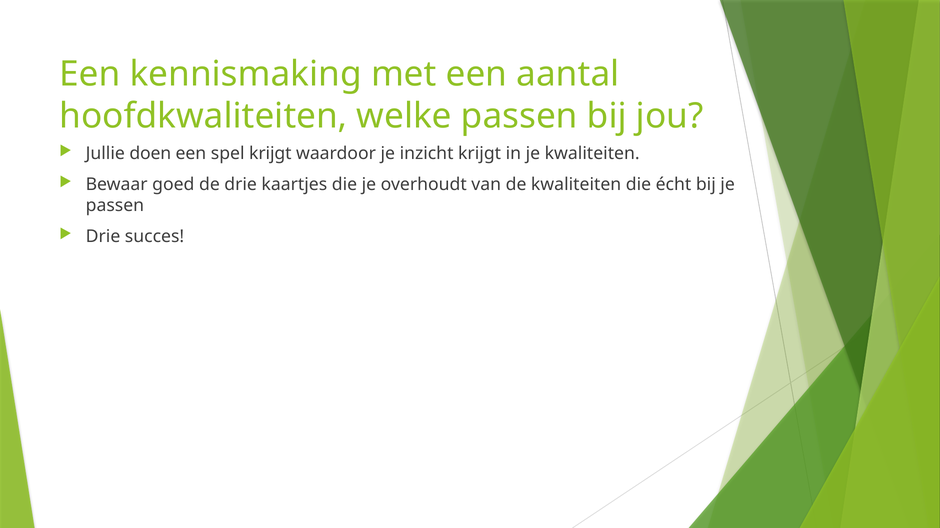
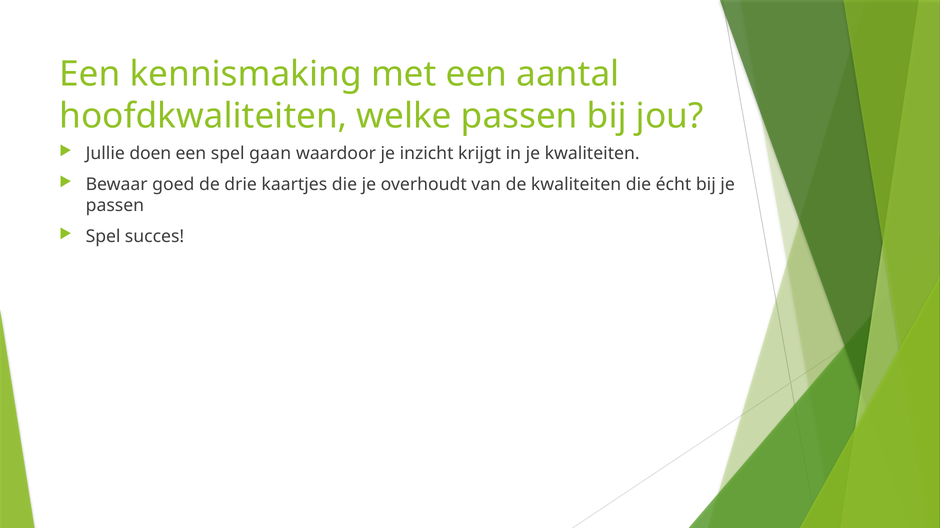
spel krijgt: krijgt -> gaan
Drie at (103, 237): Drie -> Spel
